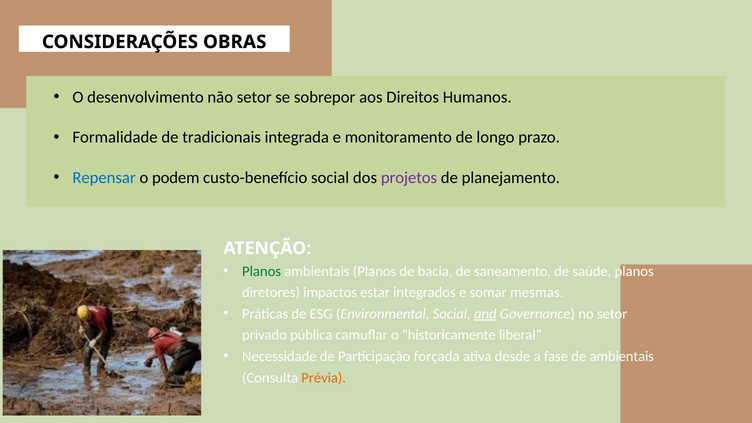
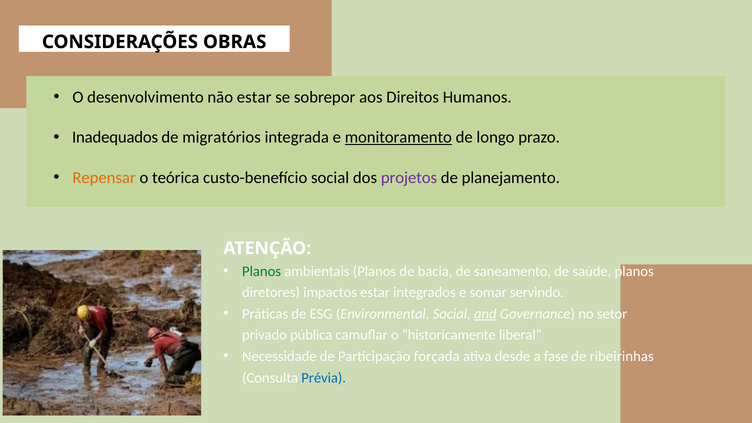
não setor: setor -> estar
Formalidade: Formalidade -> Inadequados
tradicionais: tradicionais -> migratórios
monitoramento underline: none -> present
Repensar colour: blue -> orange
podem: podem -> teórica
mesmas: mesmas -> servindo
de ambientais: ambientais -> ribeirinhas
Prévia colour: orange -> blue
